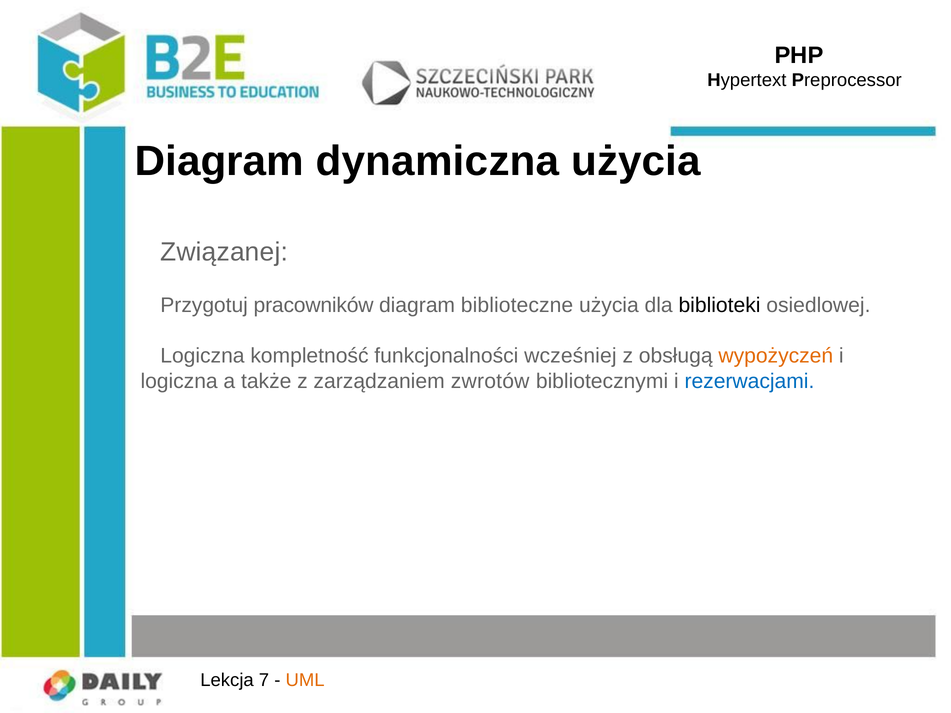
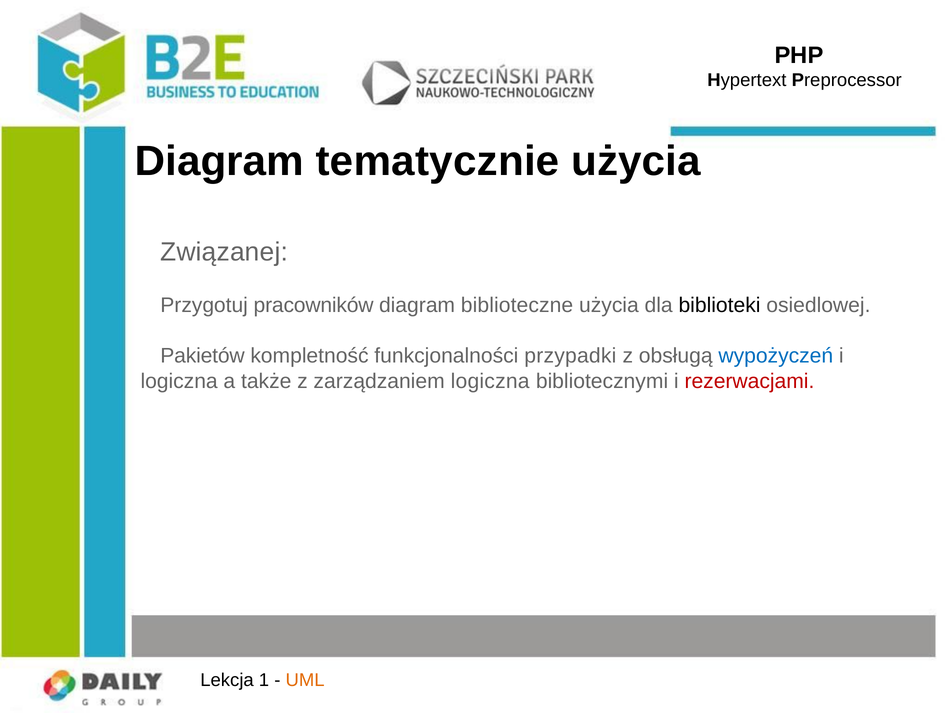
dynamiczna: dynamiczna -> tematycznie
Logiczna at (202, 356): Logiczna -> Pakietów
wcześniej: wcześniej -> przypadki
wypożyczeń colour: orange -> blue
zarządzaniem zwrotów: zwrotów -> logiczna
rezerwacjami colour: blue -> red
7: 7 -> 1
